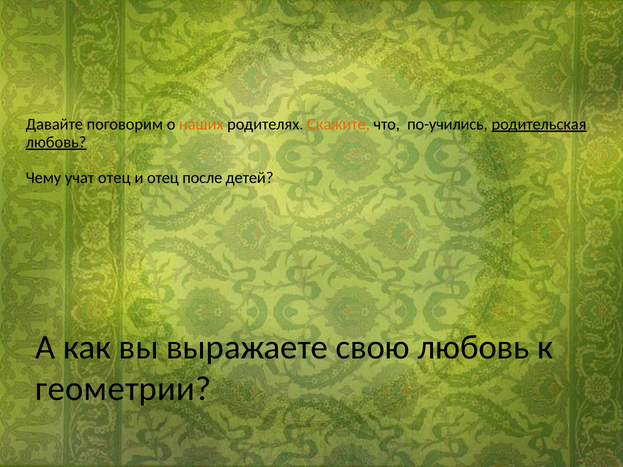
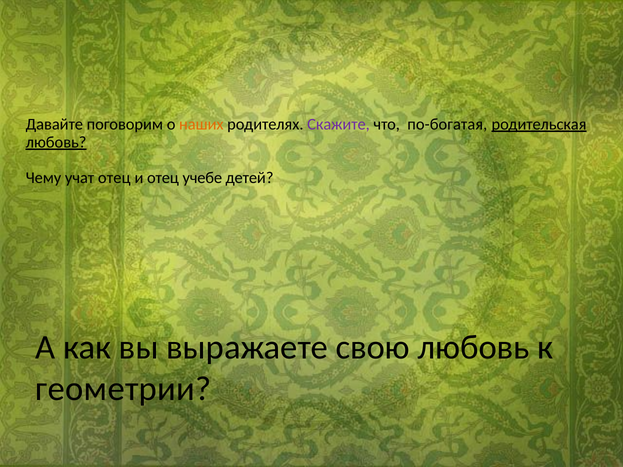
Скажите colour: orange -> purple
по-учились: по-учились -> по-богатая
после: после -> учебе
